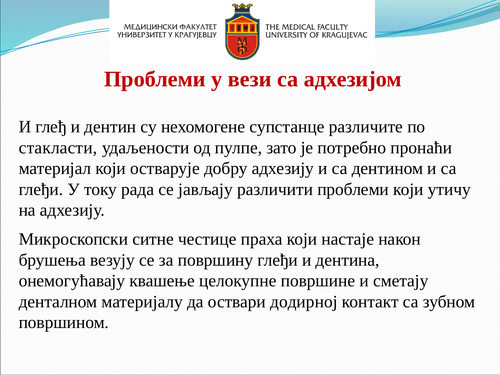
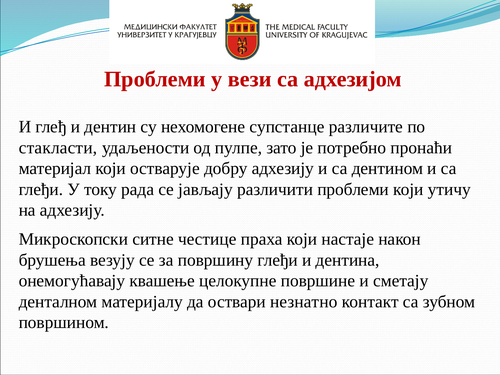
додирној: додирној -> незнатно
